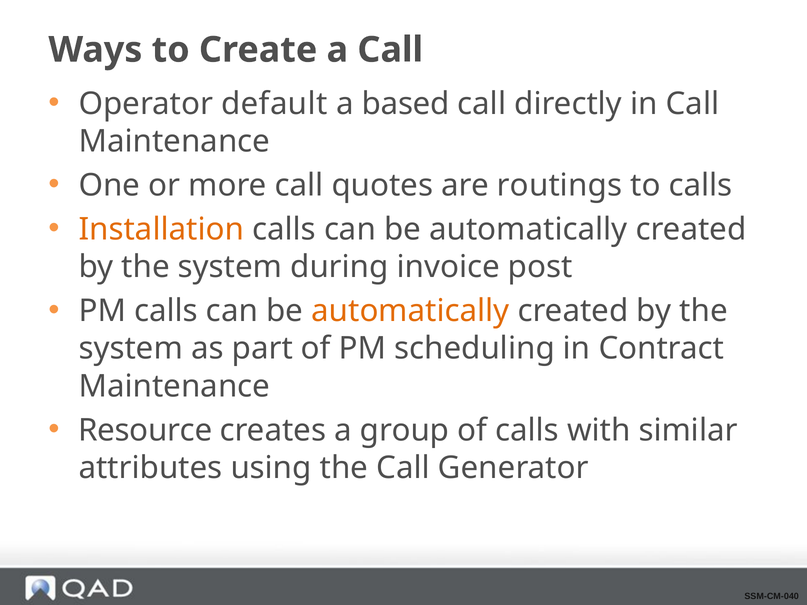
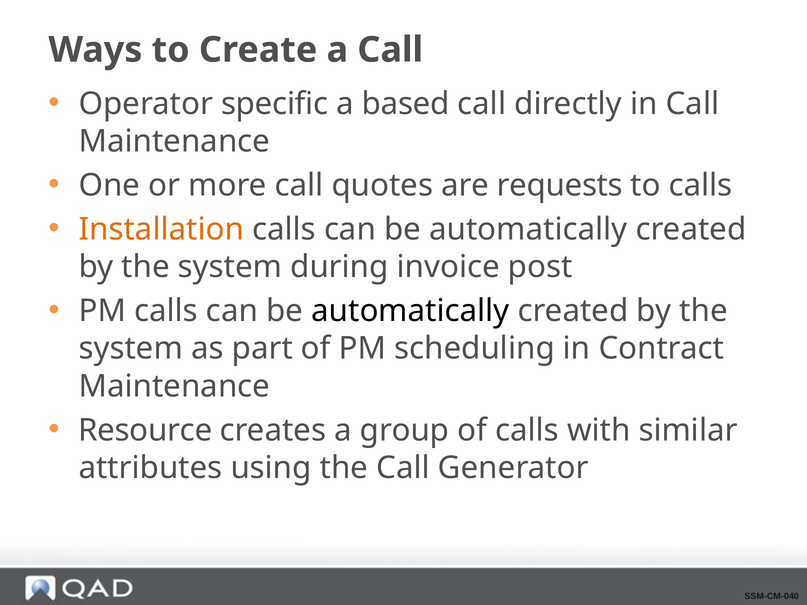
default: default -> specific
routings: routings -> requests
automatically at (410, 311) colour: orange -> black
